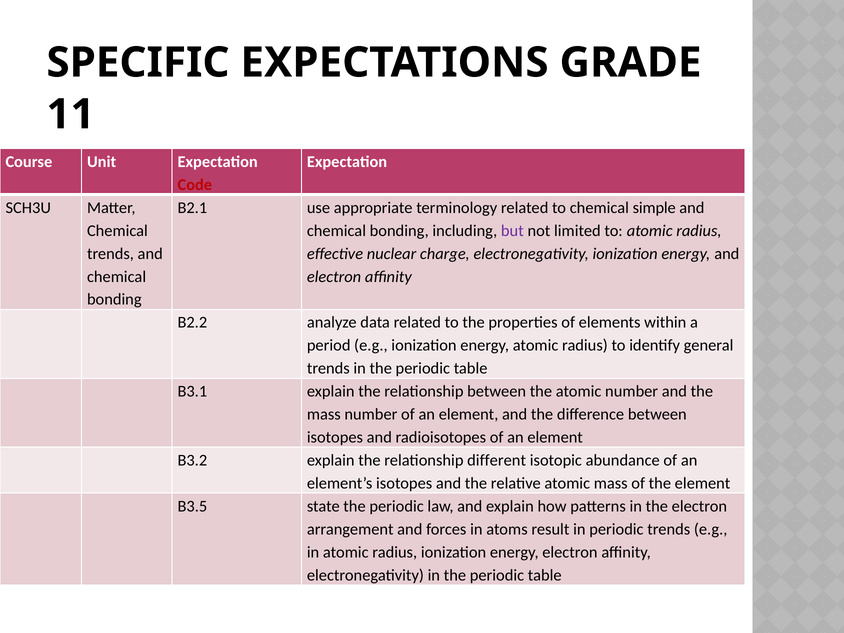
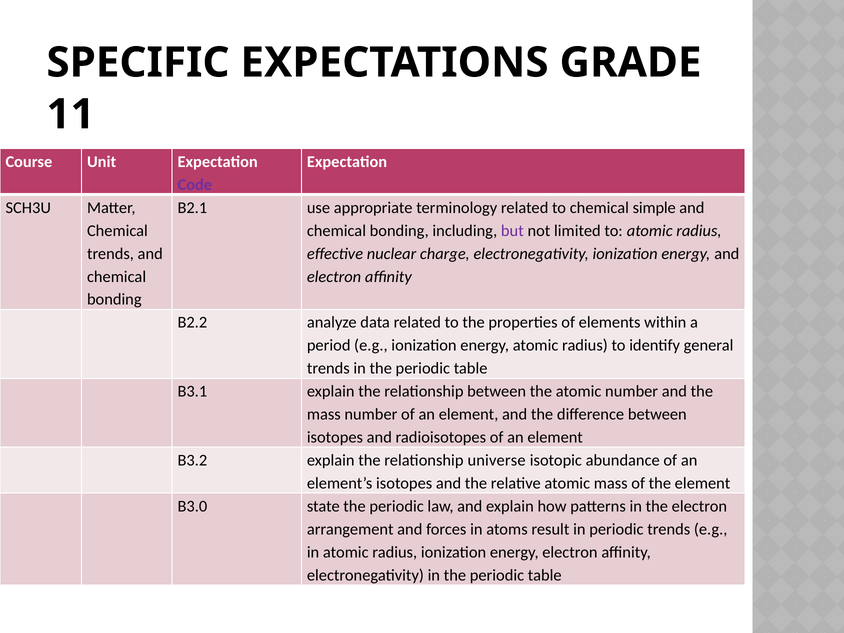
Code colour: red -> purple
different: different -> universe
B3.5: B3.5 -> B3.0
